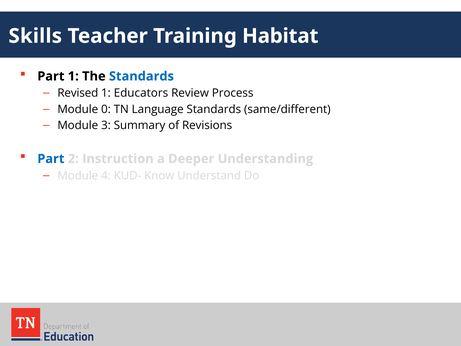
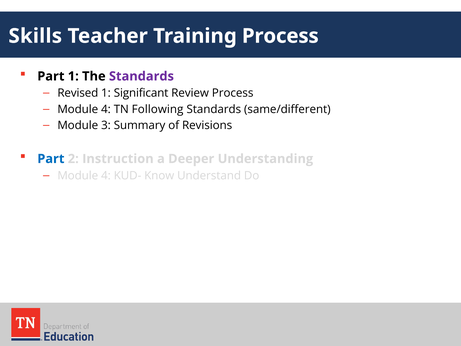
Training Habitat: Habitat -> Process
Standards at (141, 76) colour: blue -> purple
Educators: Educators -> Significant
0 at (106, 109): 0 -> 4
Language: Language -> Following
